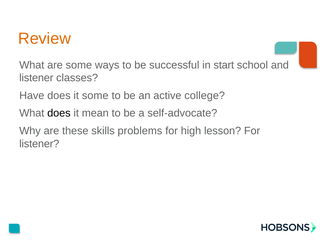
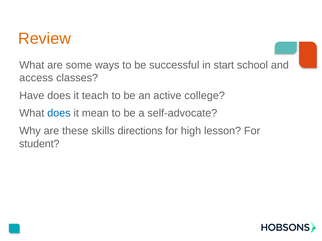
listener at (36, 78): listener -> access
it some: some -> teach
does at (59, 113) colour: black -> blue
problems: problems -> directions
listener at (39, 144): listener -> student
